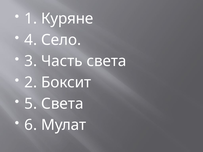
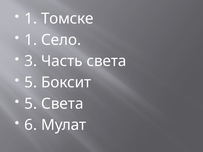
Куряне: Куряне -> Томске
4 at (31, 40): 4 -> 1
2 at (31, 83): 2 -> 5
